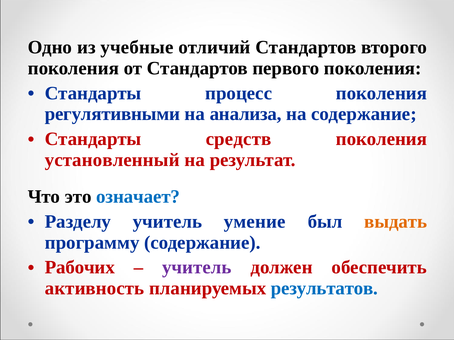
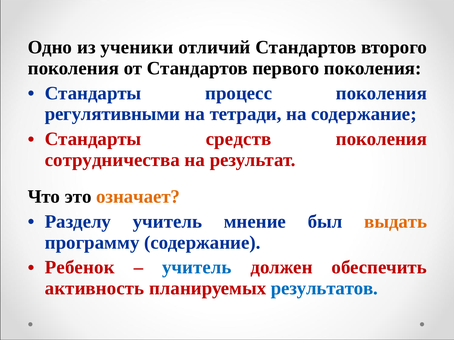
учебные: учебные -> ученики
анализа: анализа -> тетради
установленный: установленный -> сотрудничества
означает colour: blue -> orange
умение: умение -> мнение
Рабочих: Рабочих -> Ребенок
учитель at (197, 268) colour: purple -> blue
